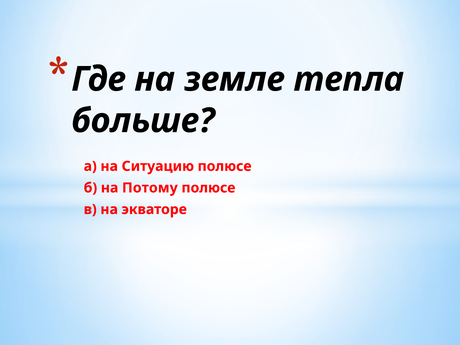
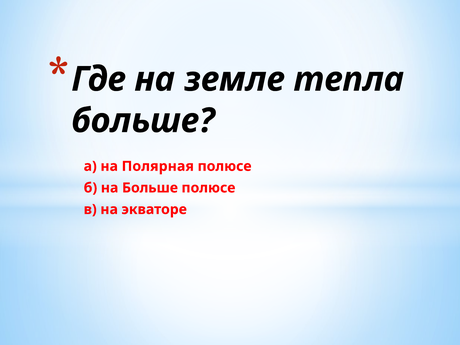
Ситуацию: Ситуацию -> Полярная
на Потому: Потому -> Больше
